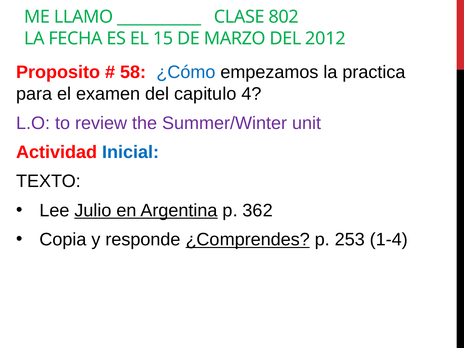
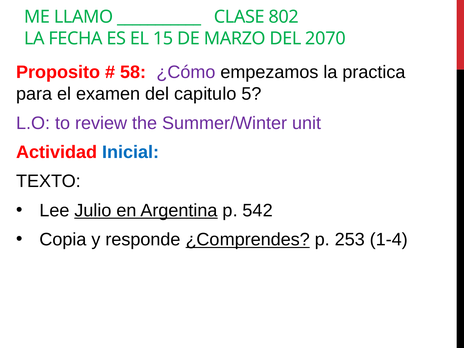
2012: 2012 -> 2070
¿Cómo colour: blue -> purple
4: 4 -> 5
362: 362 -> 542
